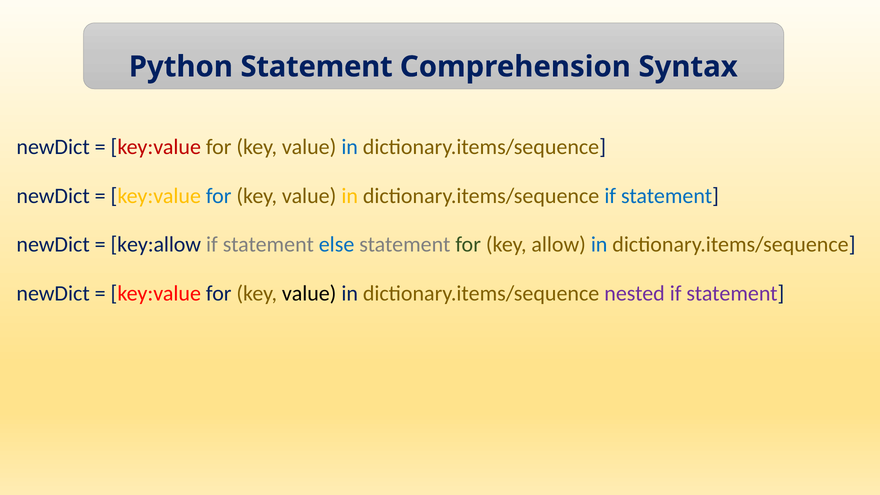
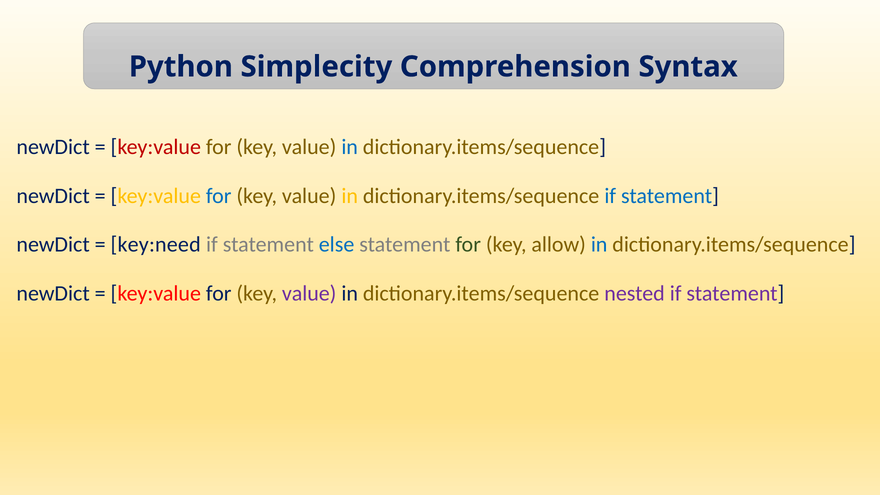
Python Statement: Statement -> Simplecity
key:allow: key:allow -> key:need
value at (309, 293) colour: black -> purple
